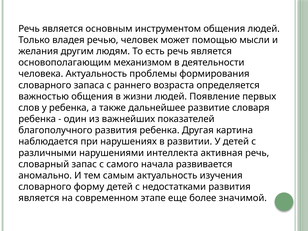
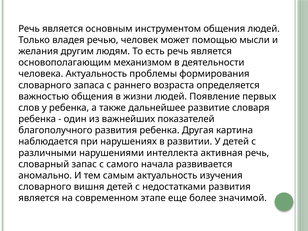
форму: форму -> вишня
